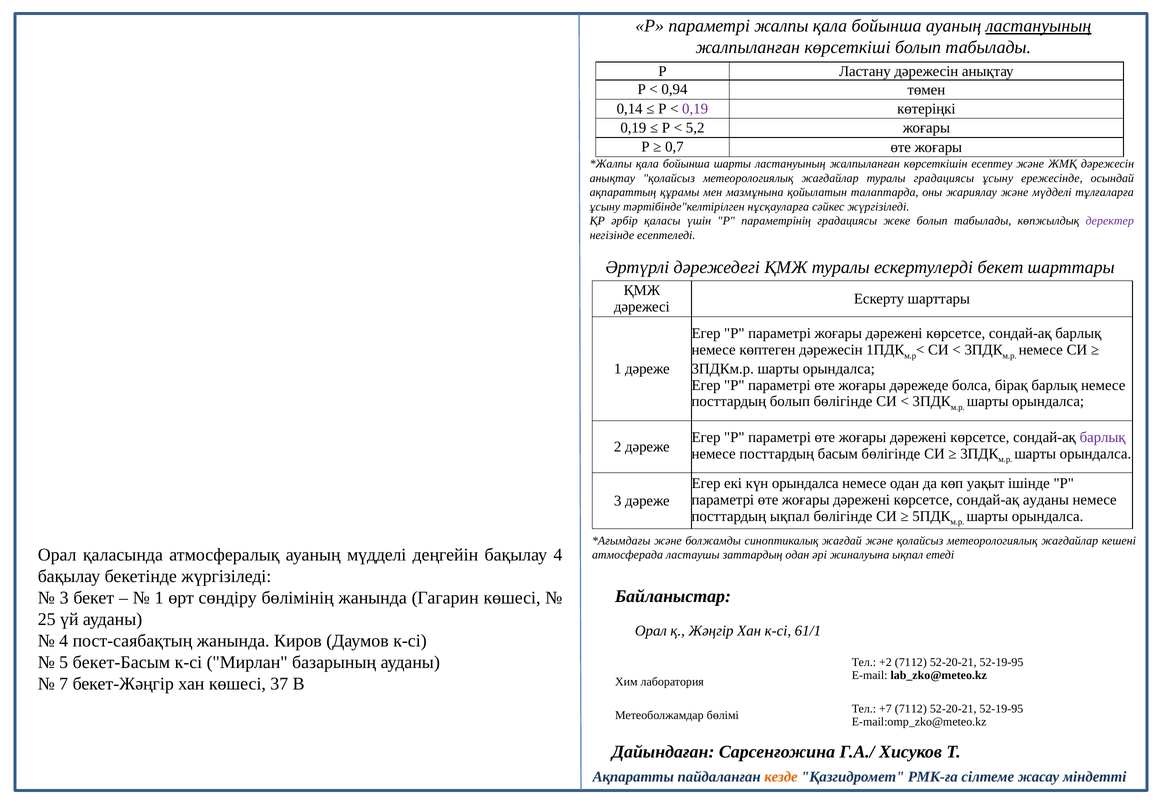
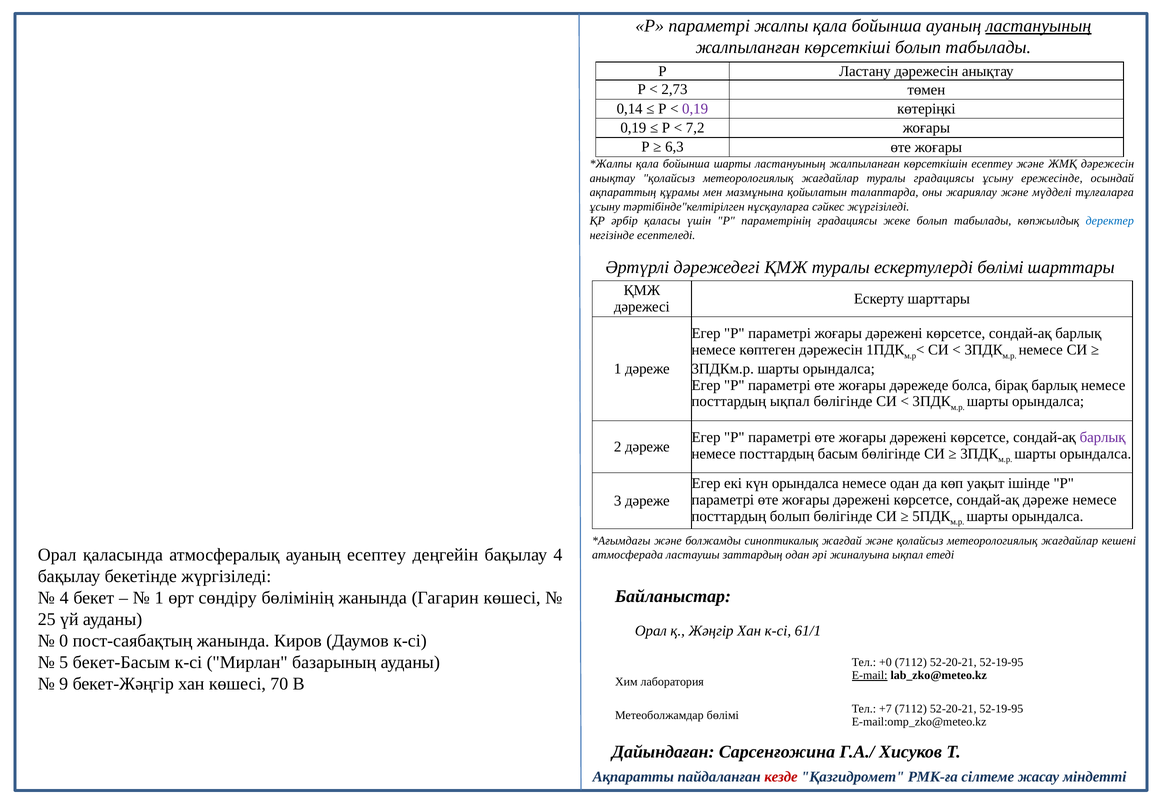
0,94: 0,94 -> 2,73
5,2: 5,2 -> 7,2
0,7: 0,7 -> 6,3
деректер colour: purple -> blue
ескертулерді бекет: бекет -> бөлімі
посттардың болып: болып -> ықпал
сондай-ақ ауданы: ауданы -> дәреже
посттардың ықпал: ықпал -> болып
ауаның мүдделі: мүдделі -> есептеу
3 at (64, 598): 3 -> 4
4 at (64, 641): 4 -> 0
+2: +2 -> +0
E-mail underline: none -> present
7: 7 -> 9
37: 37 -> 70
кезде colour: orange -> red
